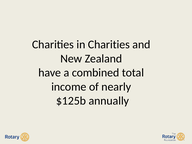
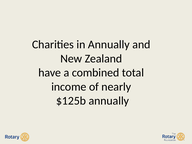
in Charities: Charities -> Annually
